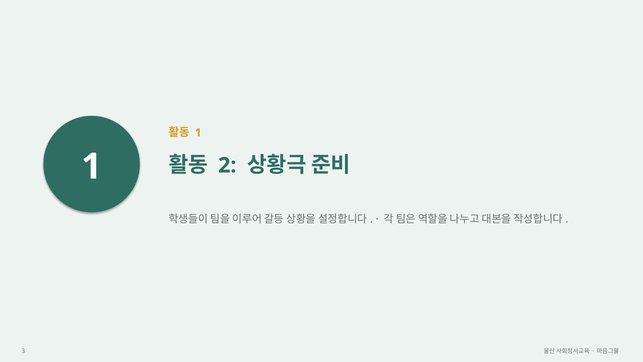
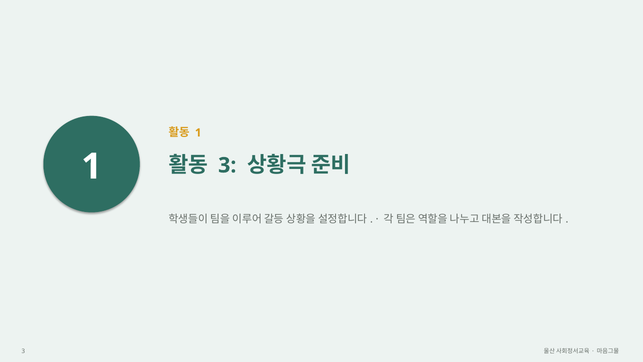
2 at (227, 165): 2 -> 3
